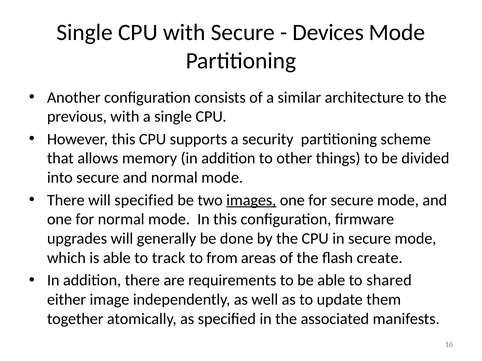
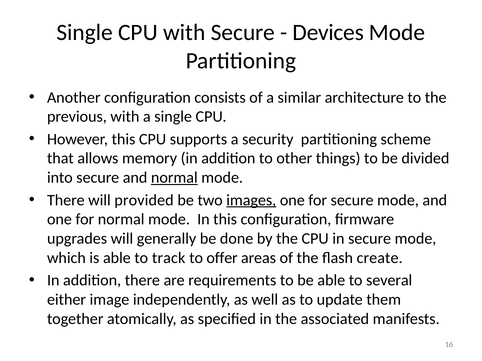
normal at (174, 178) underline: none -> present
will specified: specified -> provided
from: from -> offer
shared: shared -> several
